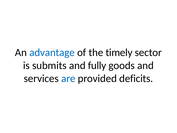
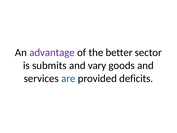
advantage colour: blue -> purple
timely: timely -> better
fully: fully -> vary
